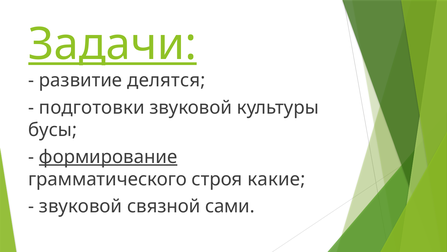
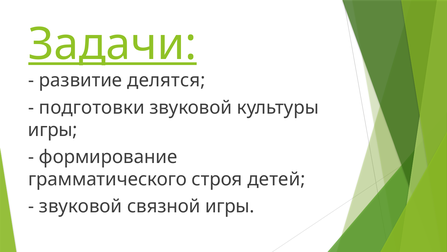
бусы at (53, 130): бусы -> игры
формирование underline: present -> none
какие: какие -> детей
связной сами: сами -> игры
